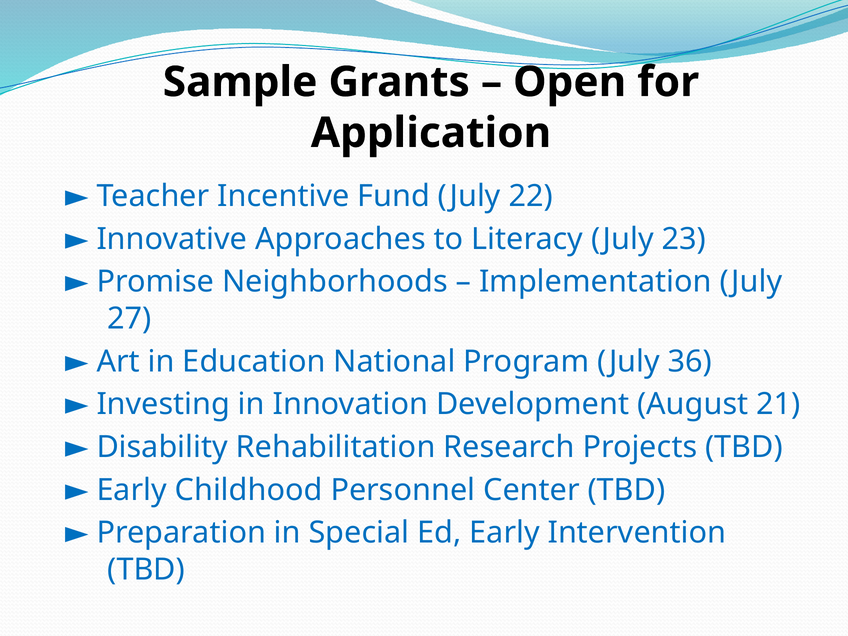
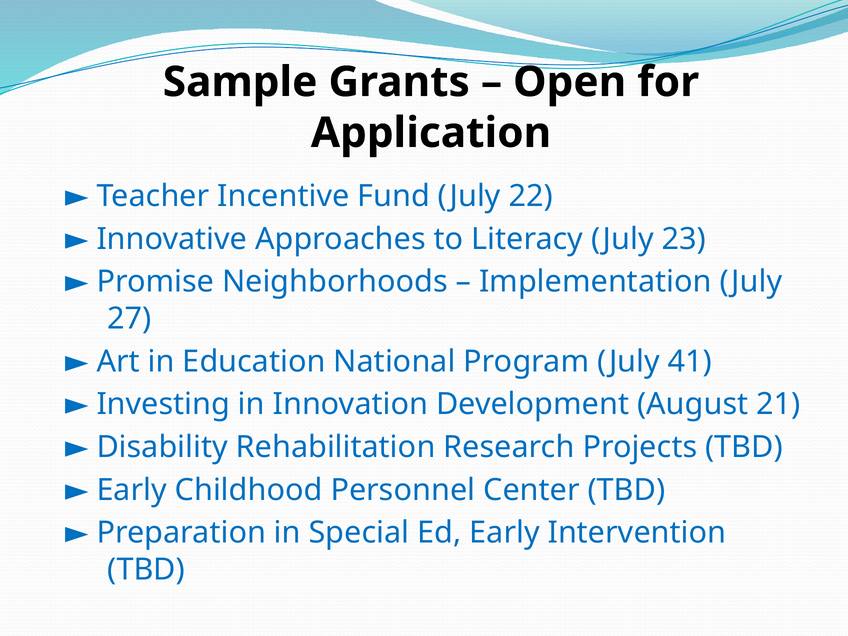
36: 36 -> 41
